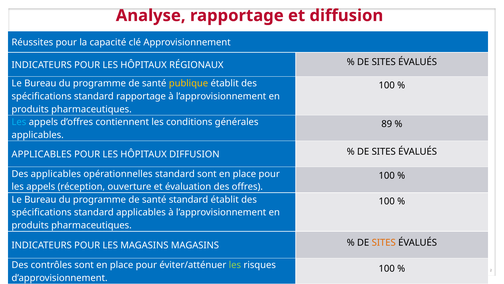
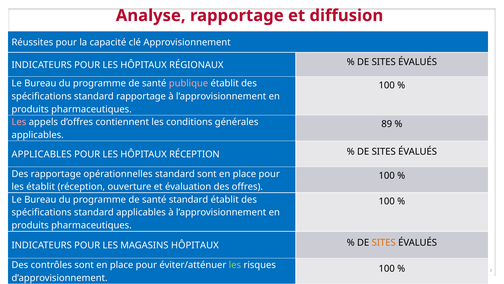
publique at (189, 83) colour: yellow -> pink
Les at (19, 122) colour: light blue -> pink
HÔPITAUX DIFFUSION: DIFFUSION -> RÉCEPTION
Des applicables: applicables -> rapportage
appels at (41, 186): appels -> établit
MAGASINS MAGASINS: MAGASINS -> HÔPITAUX
